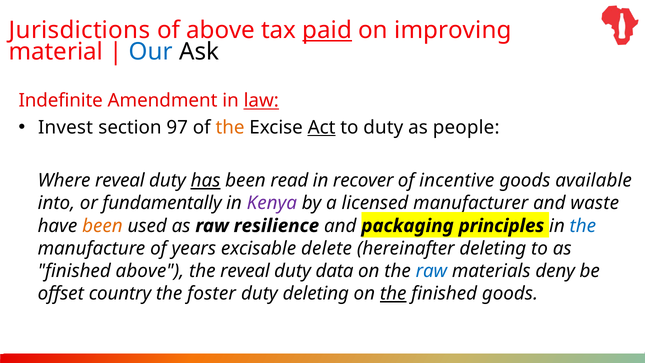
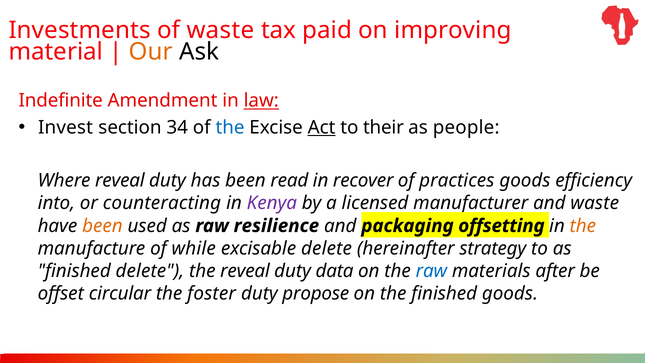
Jurisdictions: Jurisdictions -> Investments
of above: above -> waste
paid underline: present -> none
Our colour: blue -> orange
97: 97 -> 34
the at (230, 127) colour: orange -> blue
to duty: duty -> their
has underline: present -> none
incentive: incentive -> practices
available: available -> efficiency
fundamentally: fundamentally -> counteracting
principles: principles -> offsetting
the at (583, 226) colour: blue -> orange
years: years -> while
hereinafter deleting: deleting -> strategy
finished above: above -> delete
deny: deny -> after
country: country -> circular
duty deleting: deleting -> propose
the at (393, 293) underline: present -> none
